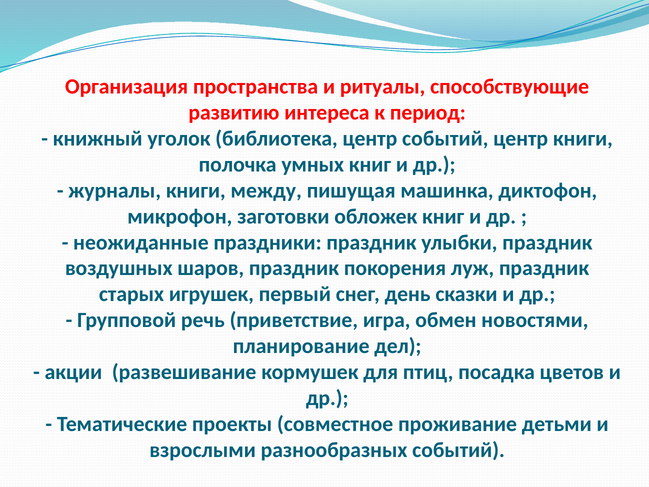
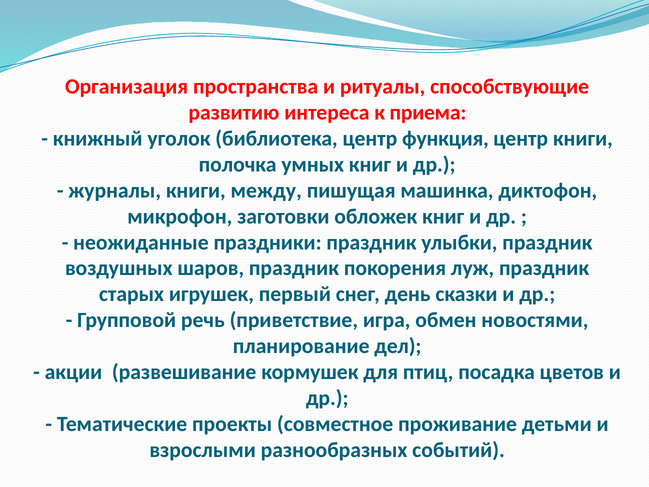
период: период -> приема
центр событий: событий -> функция
